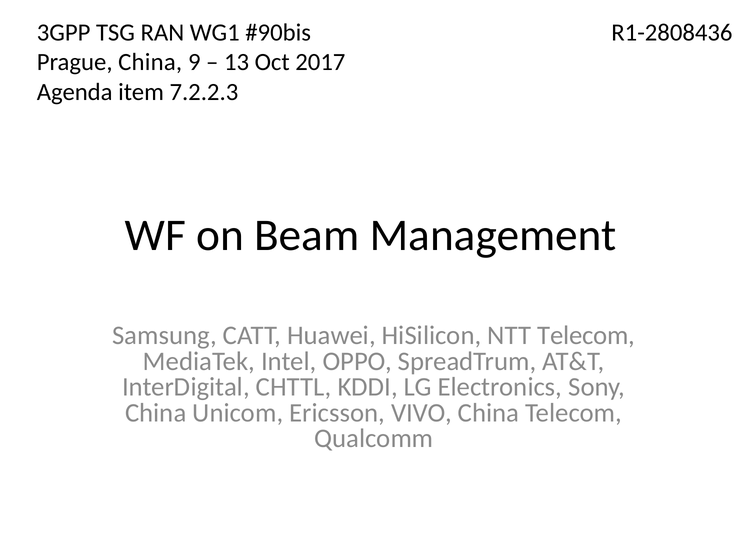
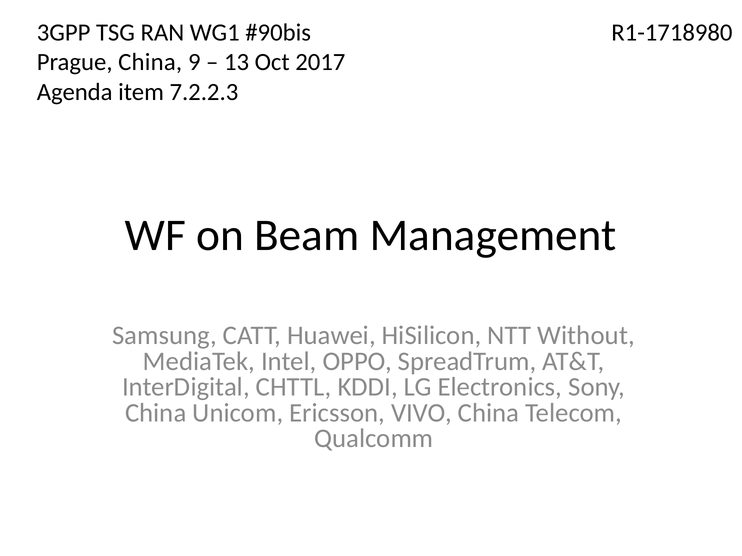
R1-2808436: R1-2808436 -> R1-1718980
NTT Telecom: Telecom -> Without
